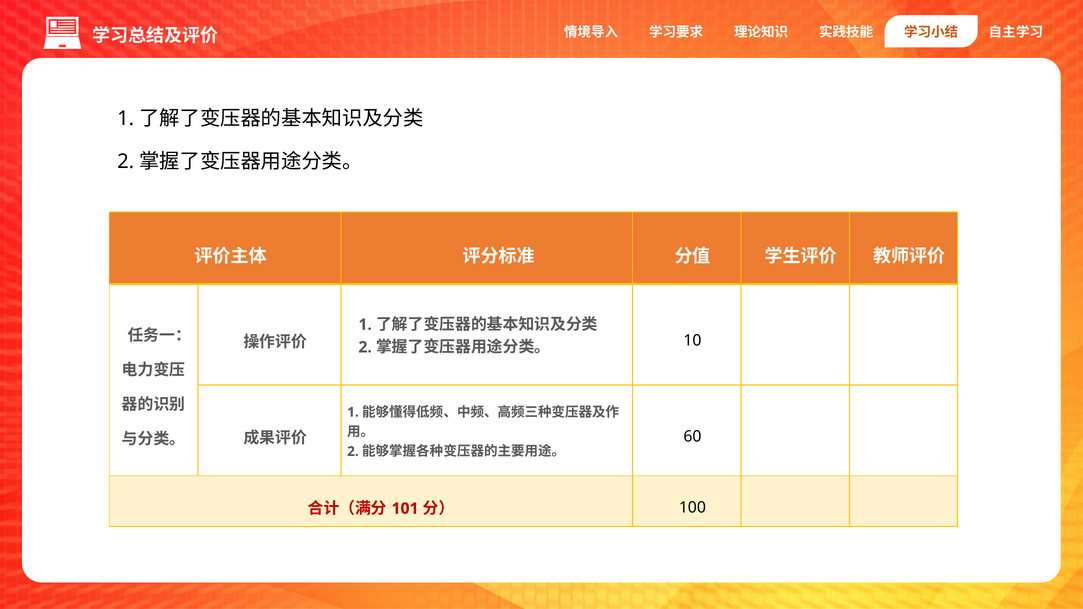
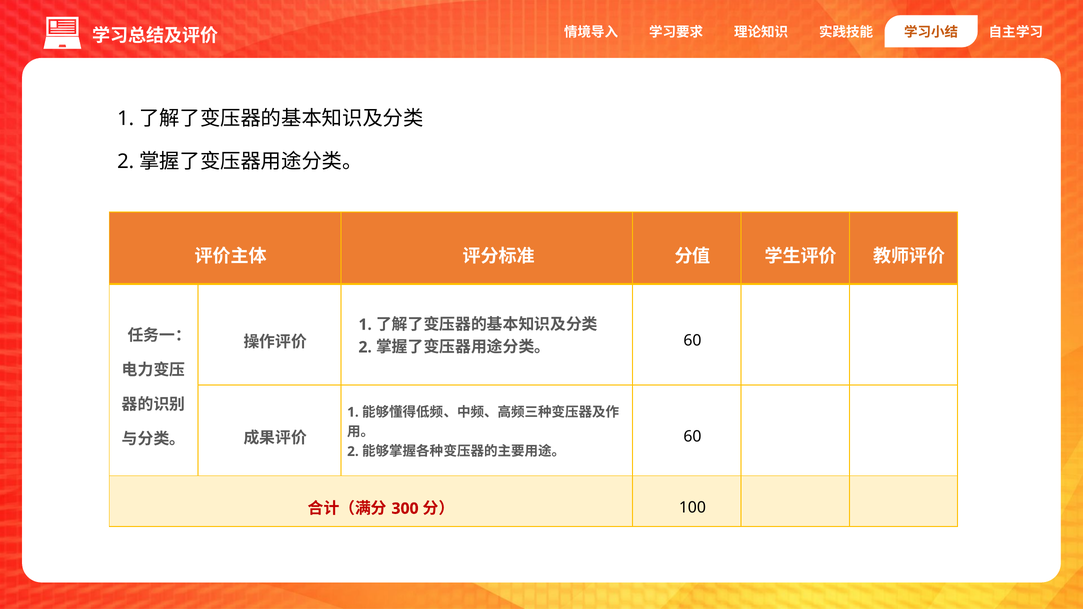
10 at (693, 341): 10 -> 60
101: 101 -> 300
